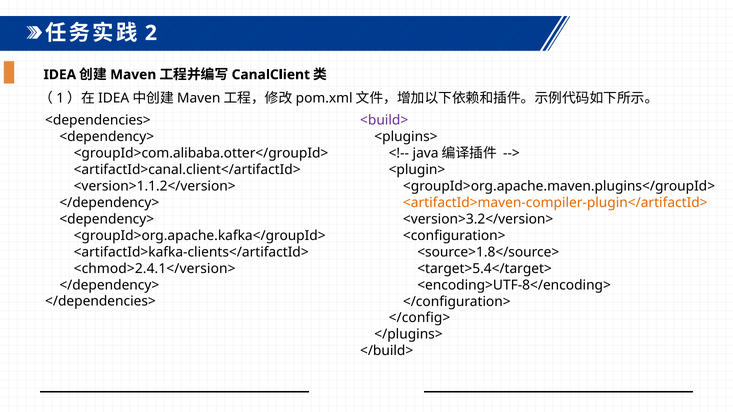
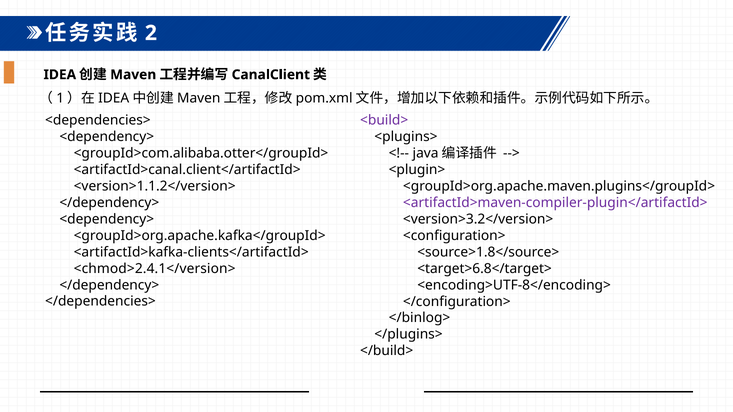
<artifactId>maven-compiler-plugin</artifactId> colour: orange -> purple
<target>5.4</target>: <target>5.4</target> -> <target>6.8</target>
</config>: </config> -> </binlog>
